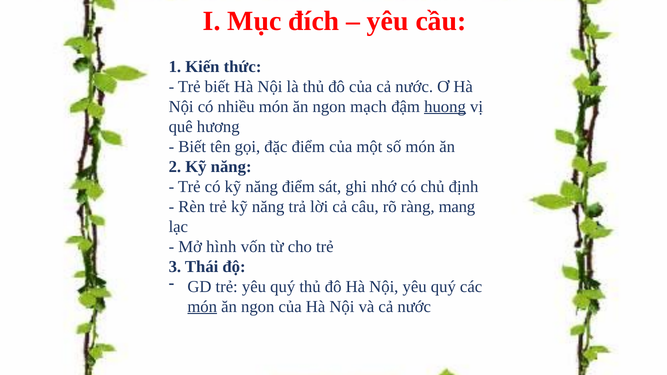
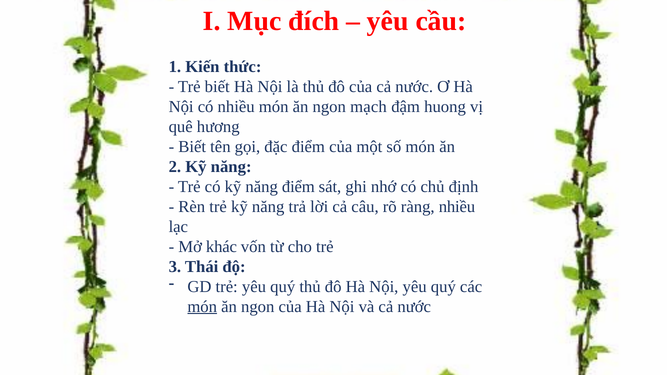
huong underline: present -> none
ràng mang: mang -> nhiều
hình: hình -> khác
